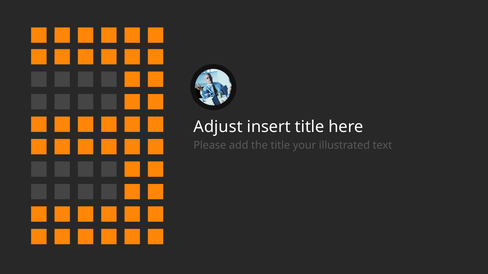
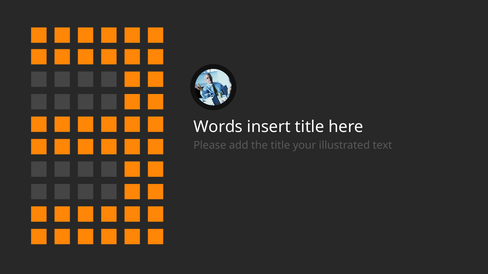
Adjust: Adjust -> Words
